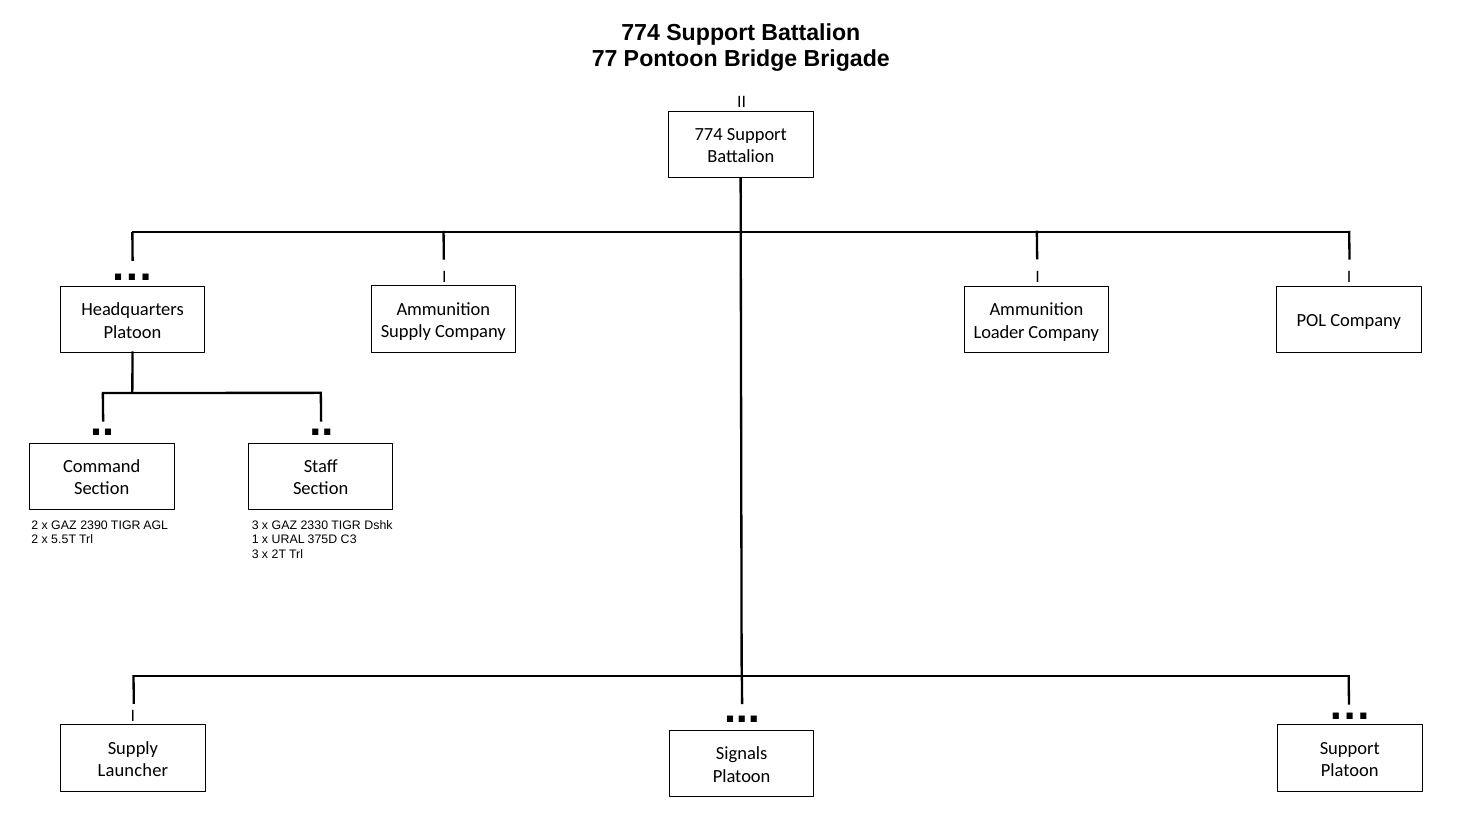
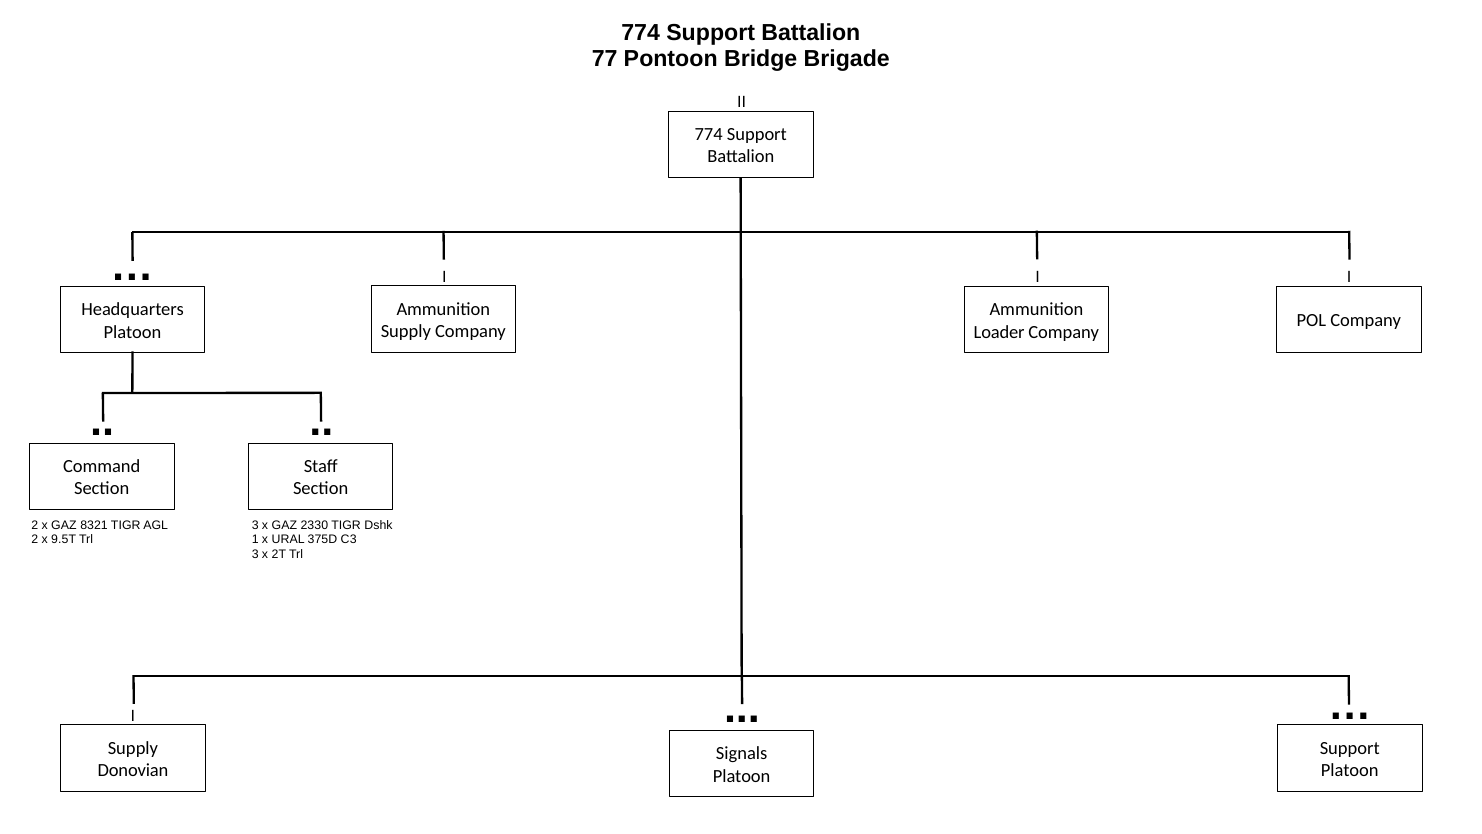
2390: 2390 -> 8321
5.5T: 5.5T -> 9.5T
Launcher: Launcher -> Donovian
